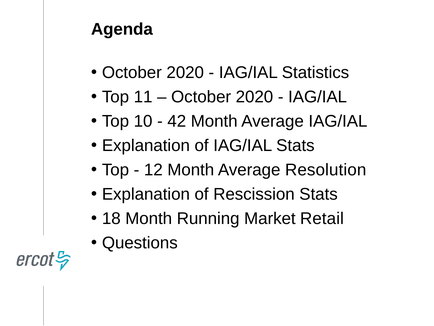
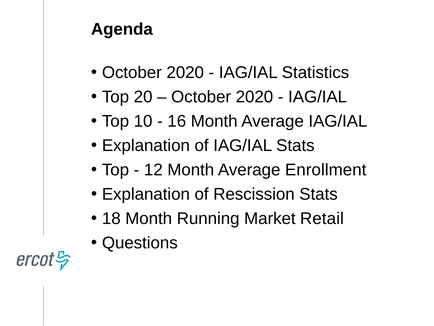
11: 11 -> 20
42: 42 -> 16
Resolution: Resolution -> Enrollment
